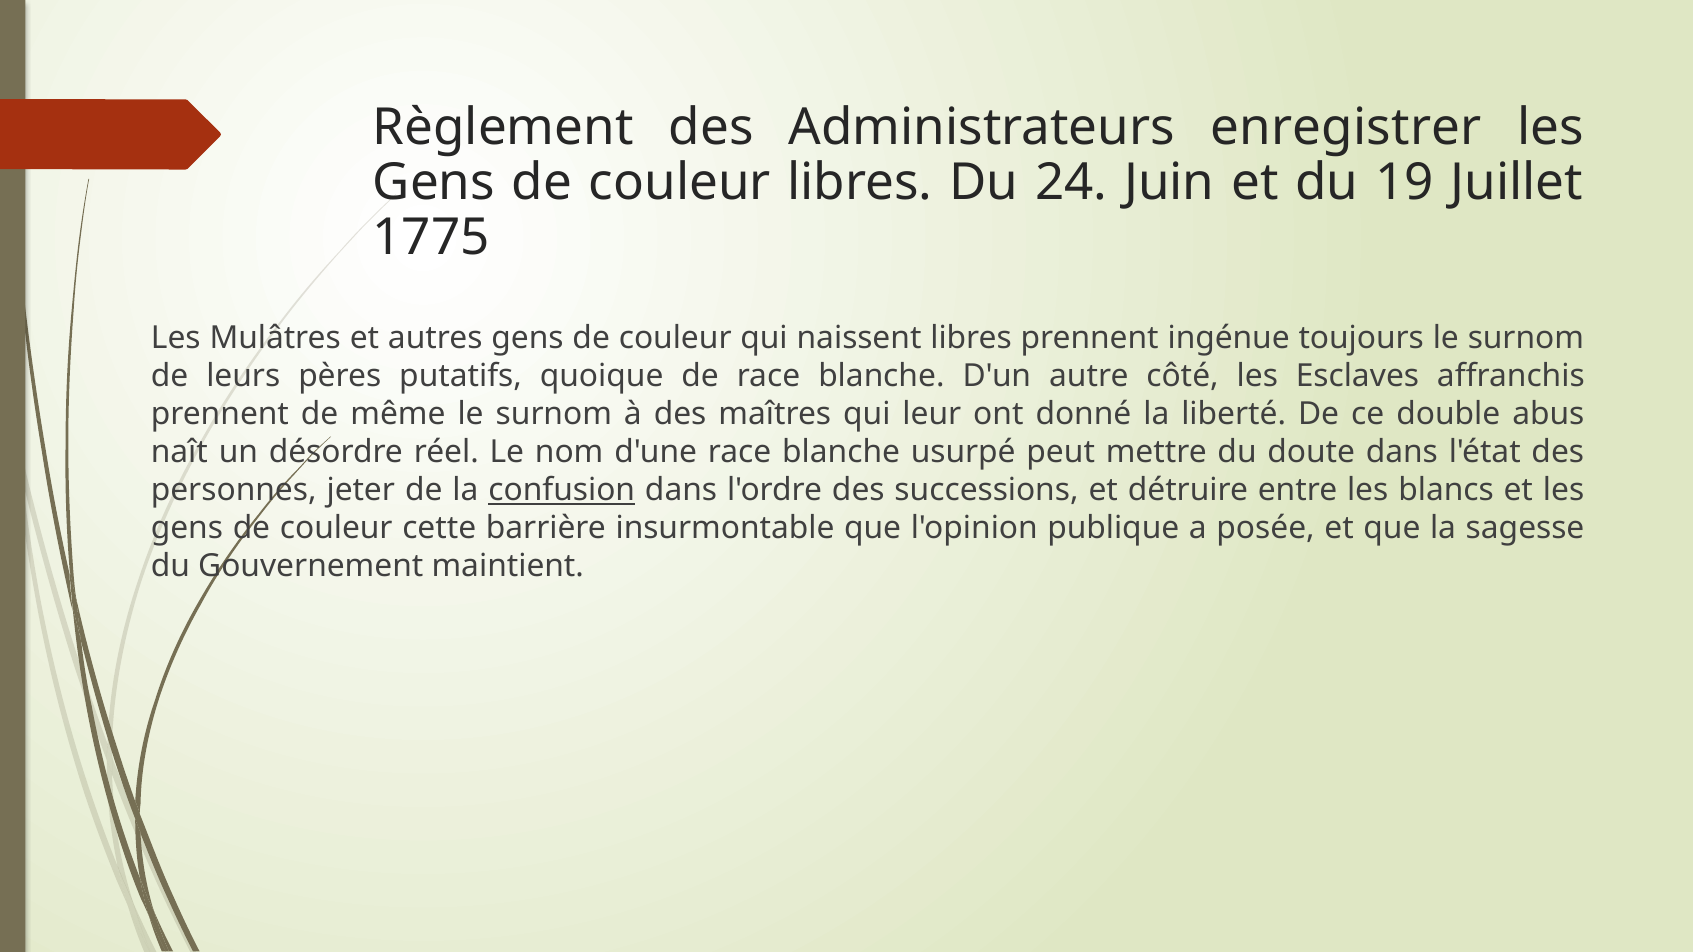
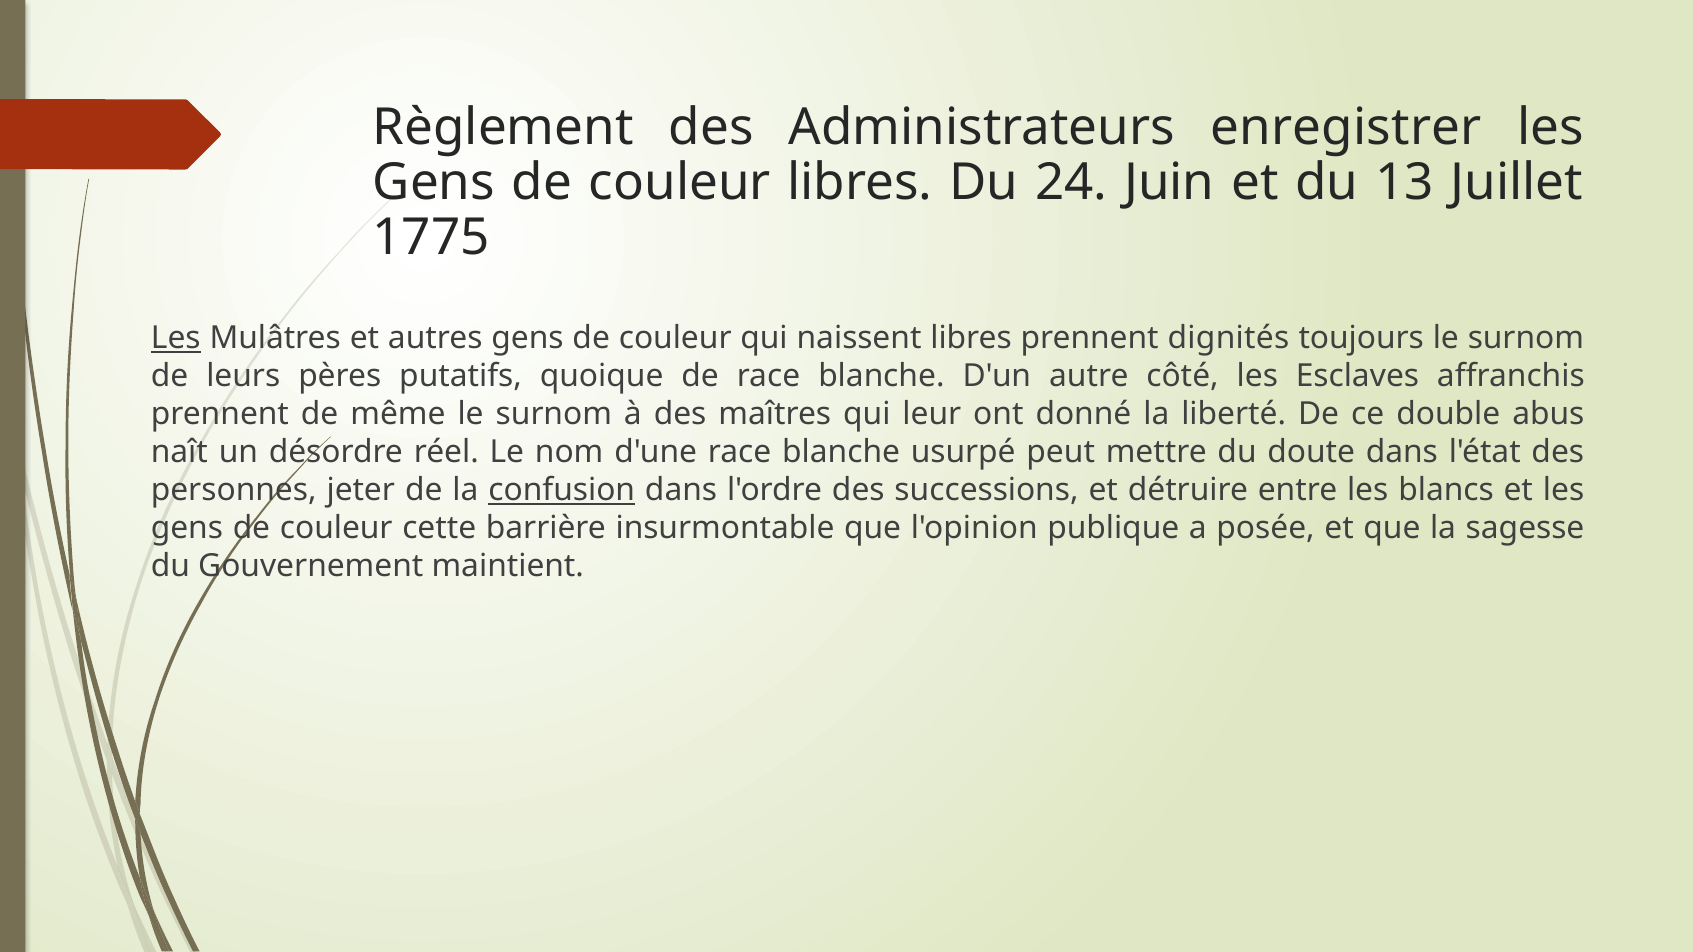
19: 19 -> 13
Les at (176, 338) underline: none -> present
ingénue: ingénue -> dignités
